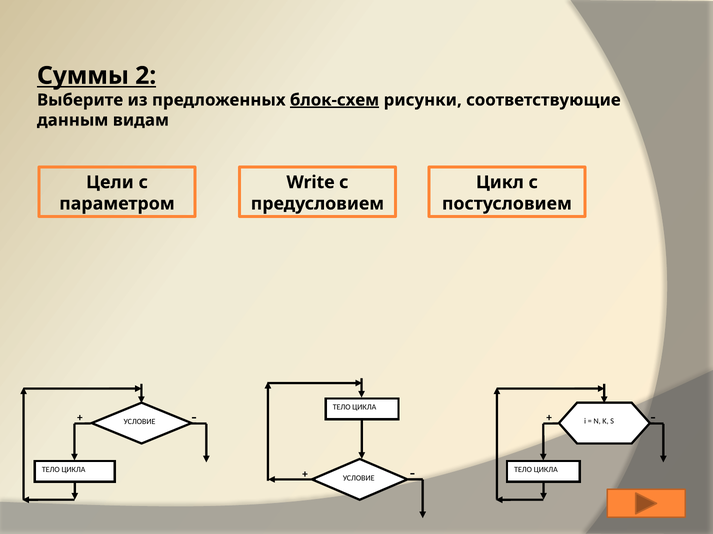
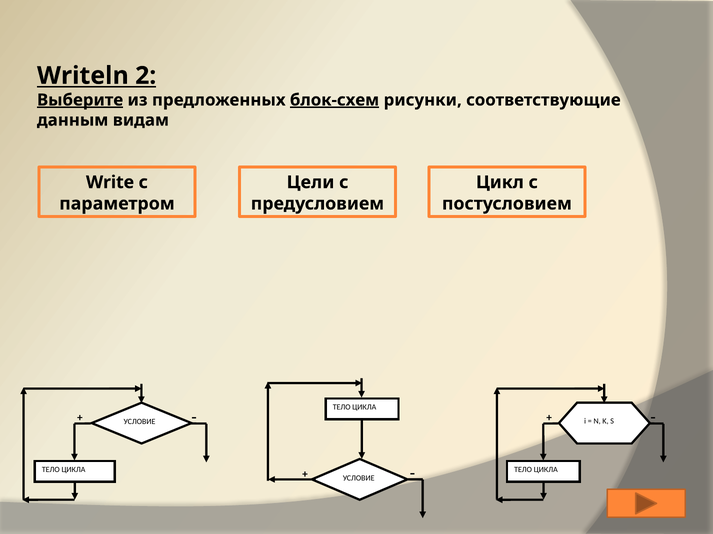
Суммы: Суммы -> Writeln
Выберите underline: none -> present
Цели: Цели -> Write
Write: Write -> Цели
